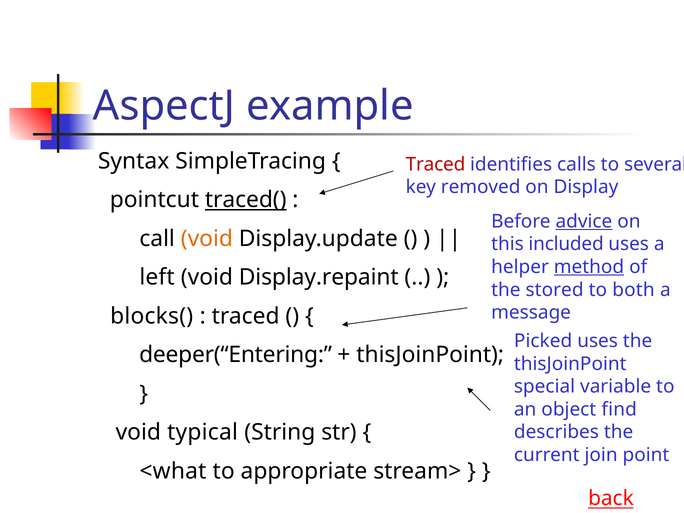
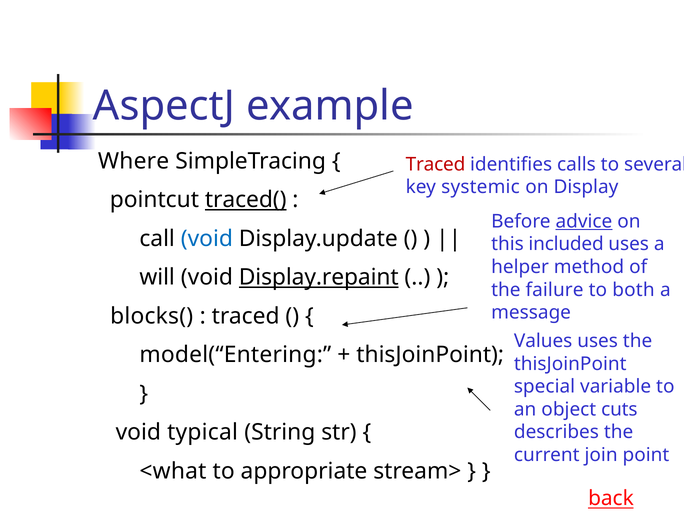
Syntax: Syntax -> Where
removed: removed -> systemic
void at (207, 239) colour: orange -> blue
method underline: present -> none
left: left -> will
Display.repaint underline: none -> present
stored: stored -> failure
Picked: Picked -> Values
deeper(“Entering: deeper(“Entering -> model(“Entering
find: find -> cuts
